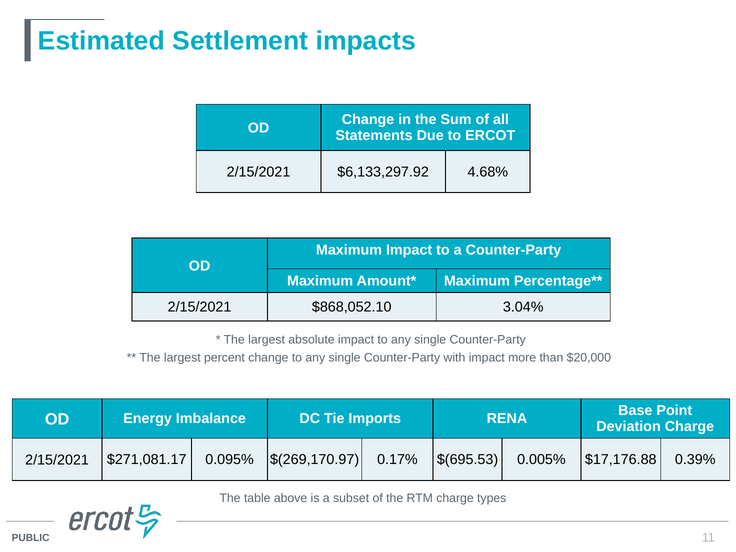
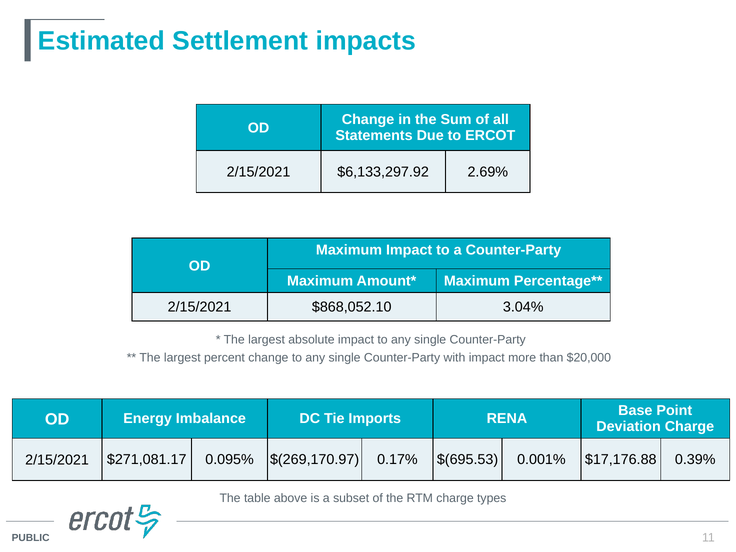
4.68%: 4.68% -> 2.69%
0.005%: 0.005% -> 0.001%
